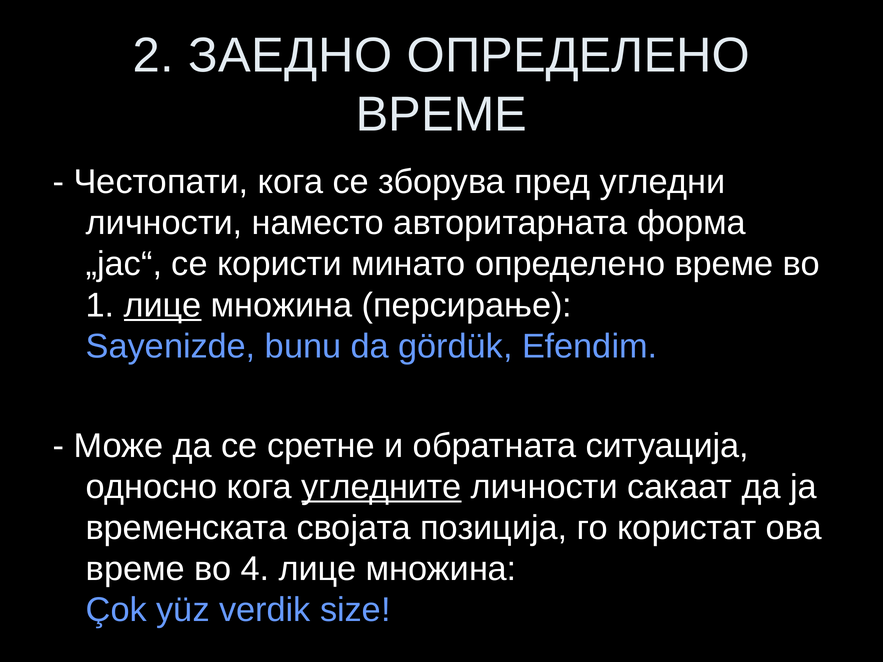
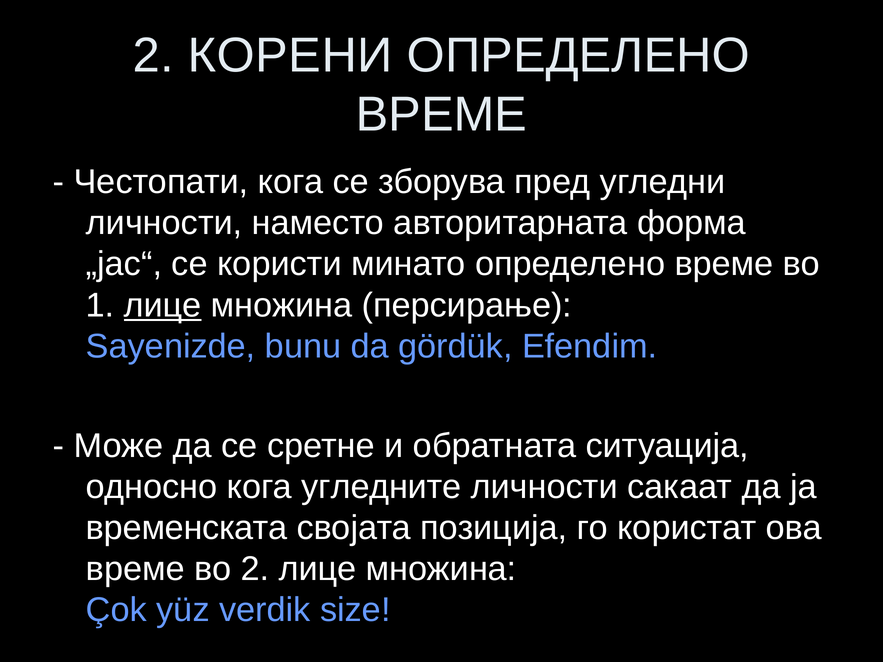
ЗАЕДНО: ЗАЕДНО -> КОРЕНИ
угледните underline: present -> none
во 4: 4 -> 2
